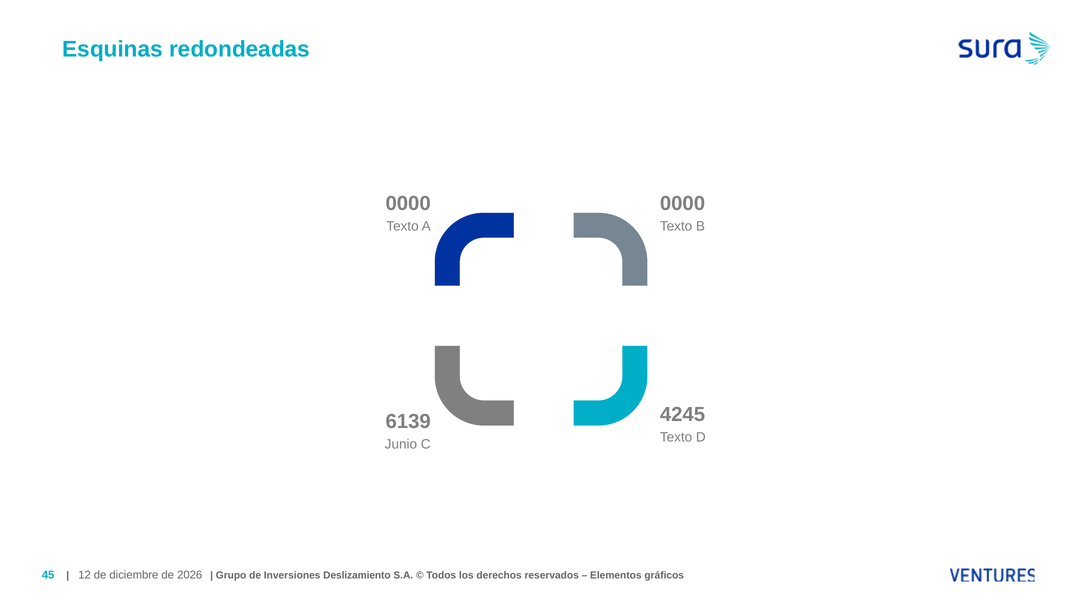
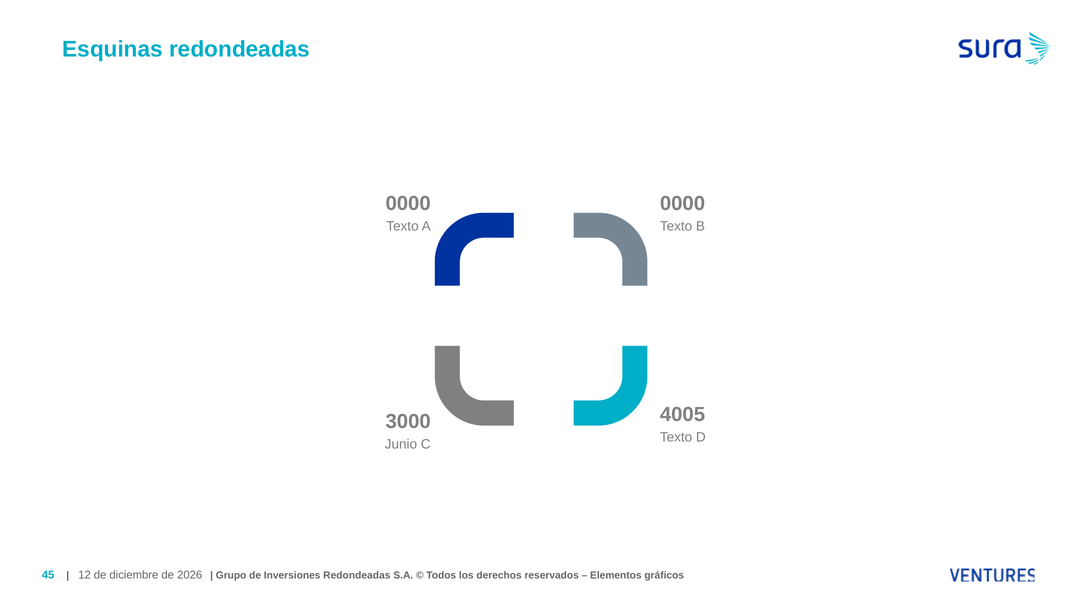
4245: 4245 -> 4005
6139: 6139 -> 3000
Inversiones Deslizamiento: Deslizamiento -> Redondeadas
